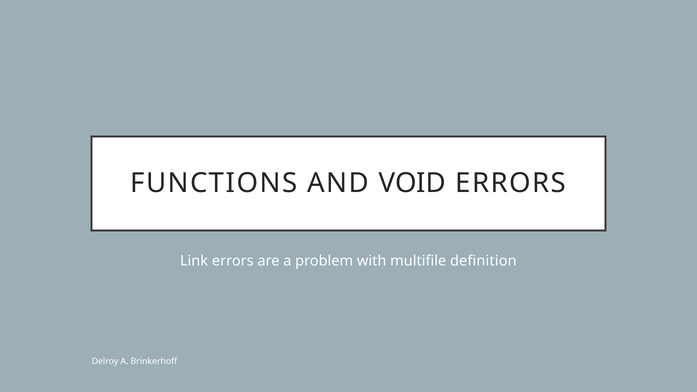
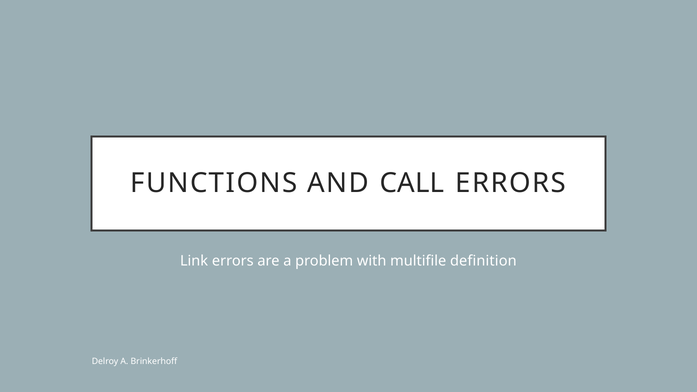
VOID: VOID -> CALL
